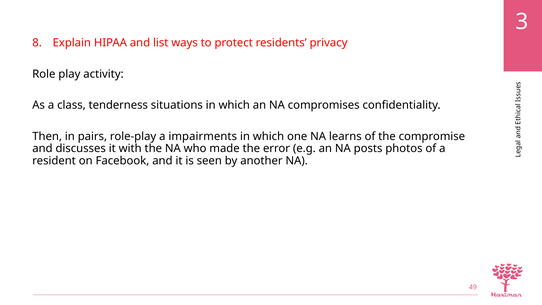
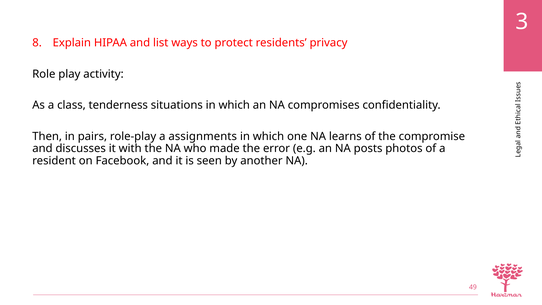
impairments: impairments -> assignments
